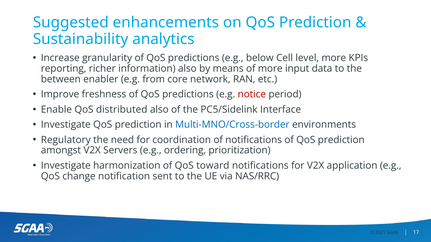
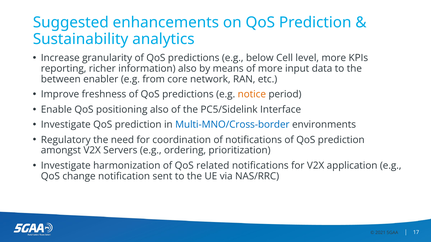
notice colour: red -> orange
distributed: distributed -> positioning
toward: toward -> related
